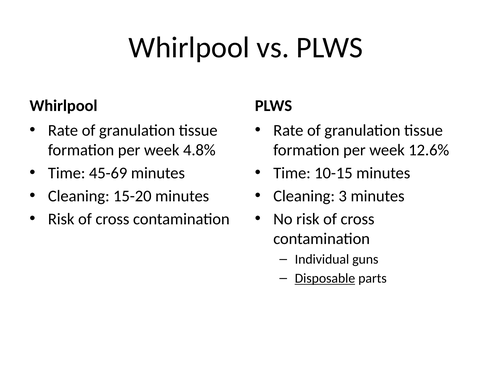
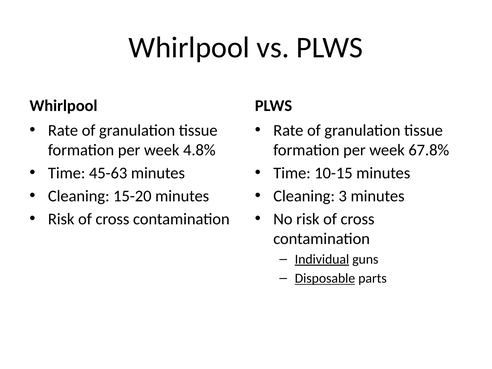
12.6%: 12.6% -> 67.8%
45-69: 45-69 -> 45-63
Individual underline: none -> present
